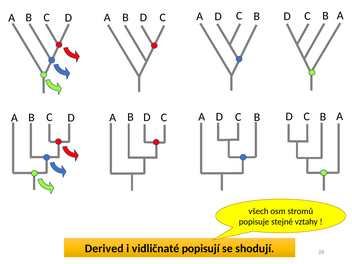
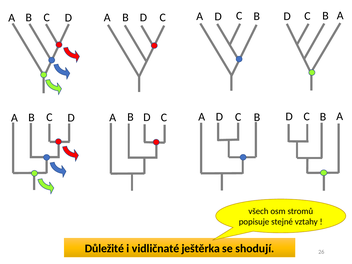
Derived: Derived -> Důležité
popisují: popisují -> ještěrka
